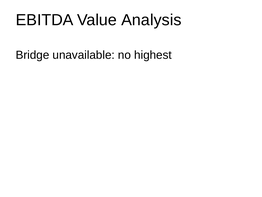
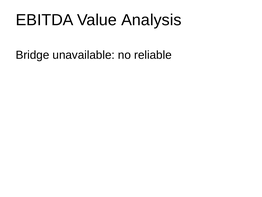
highest: highest -> reliable
